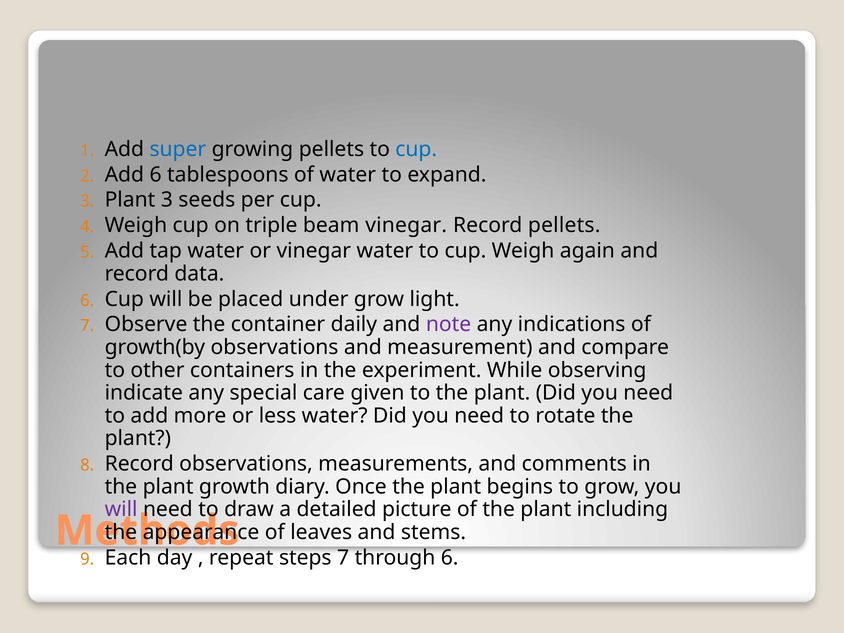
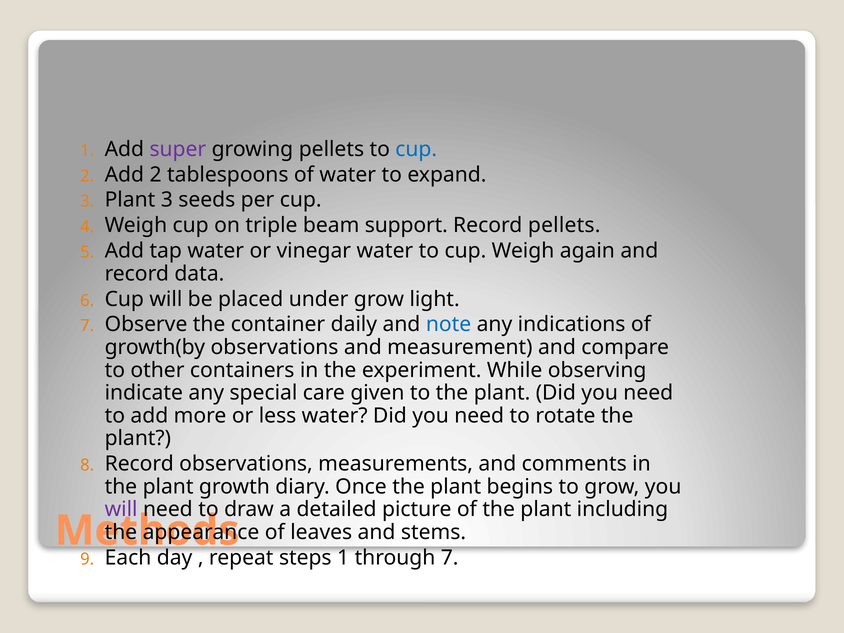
super colour: blue -> purple
Add 6: 6 -> 2
beam vinegar: vinegar -> support
note colour: purple -> blue
steps 7: 7 -> 1
through 6: 6 -> 7
